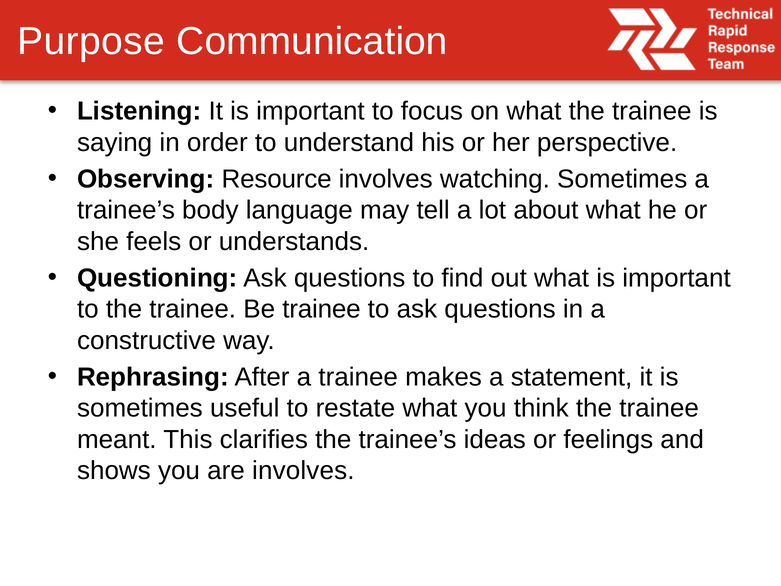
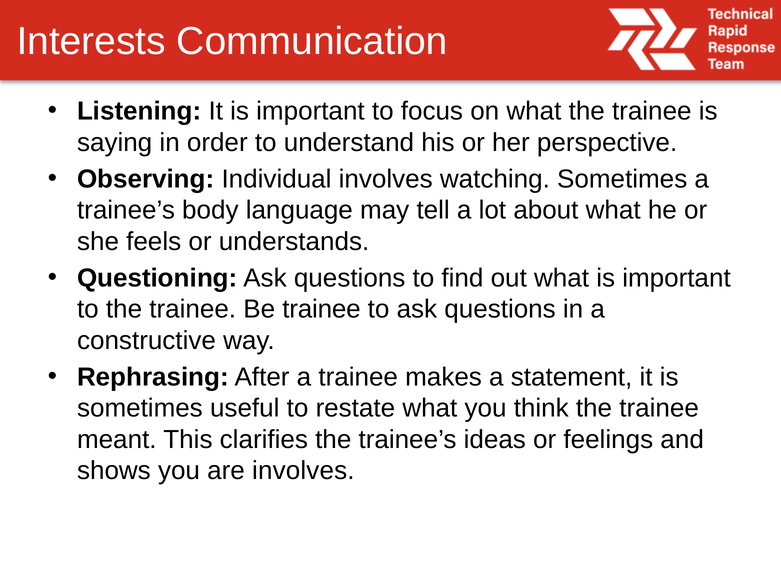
Purpose: Purpose -> Interests
Resource: Resource -> Individual
